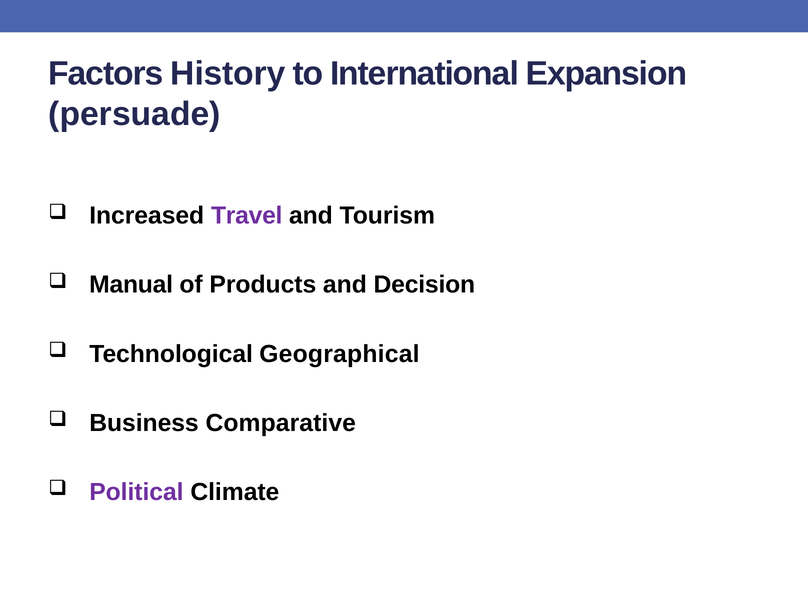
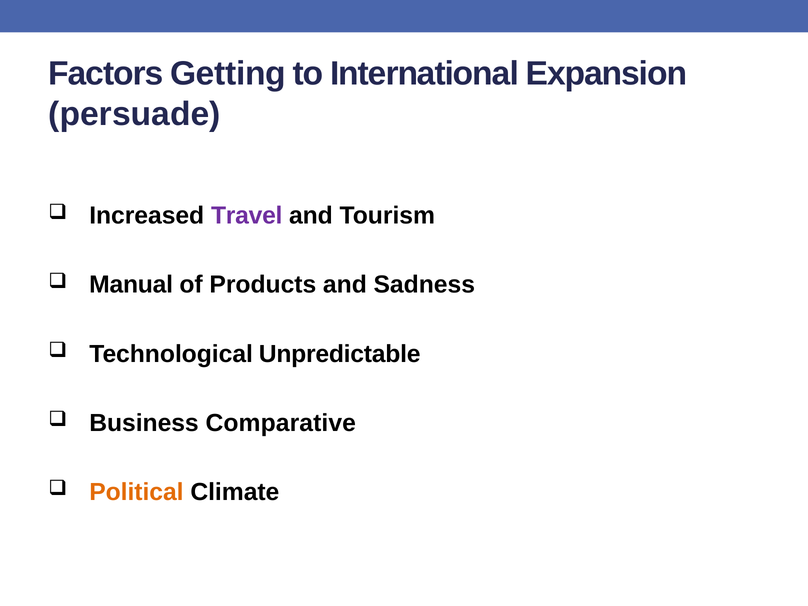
History: History -> Getting
Decision: Decision -> Sadness
Geographical: Geographical -> Unpredictable
Political colour: purple -> orange
